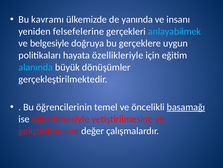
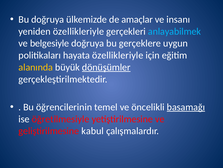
Bu kavramı: kavramı -> doğruya
yanında: yanında -> amaçlar
yeniden felsefelerine: felsefelerine -> özellikleriyle
alanında colour: light blue -> yellow
dönüşümler underline: none -> present
değer: değer -> kabul
